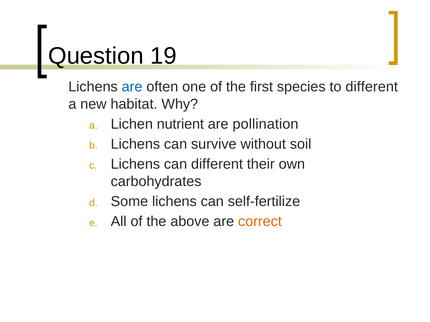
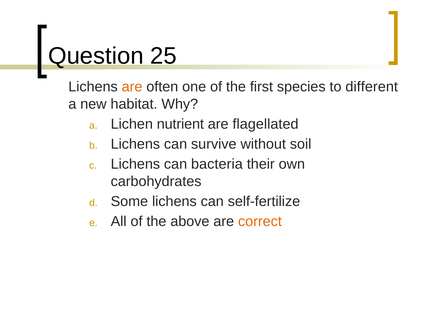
19: 19 -> 25
are at (132, 87) colour: blue -> orange
pollination: pollination -> flagellated
can different: different -> bacteria
